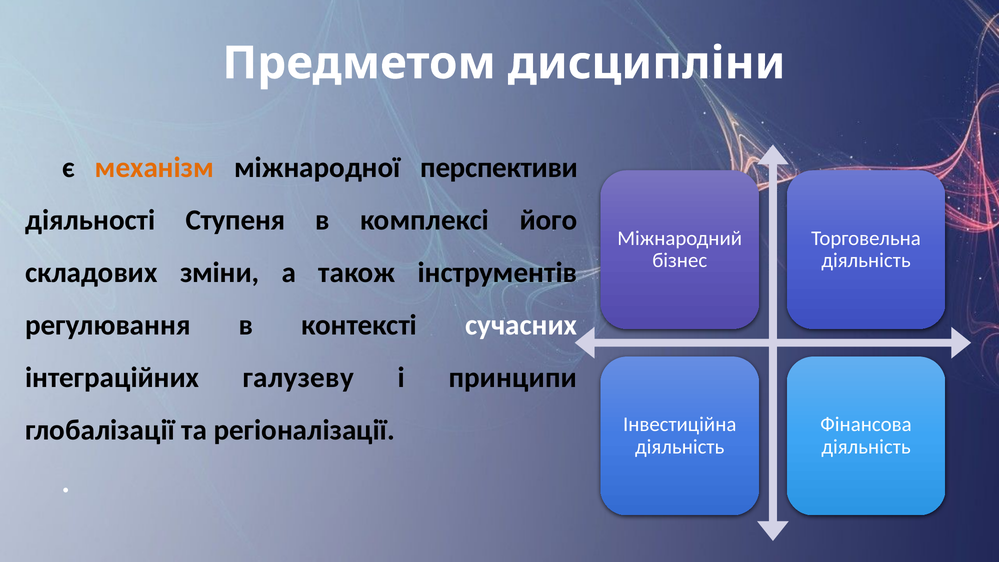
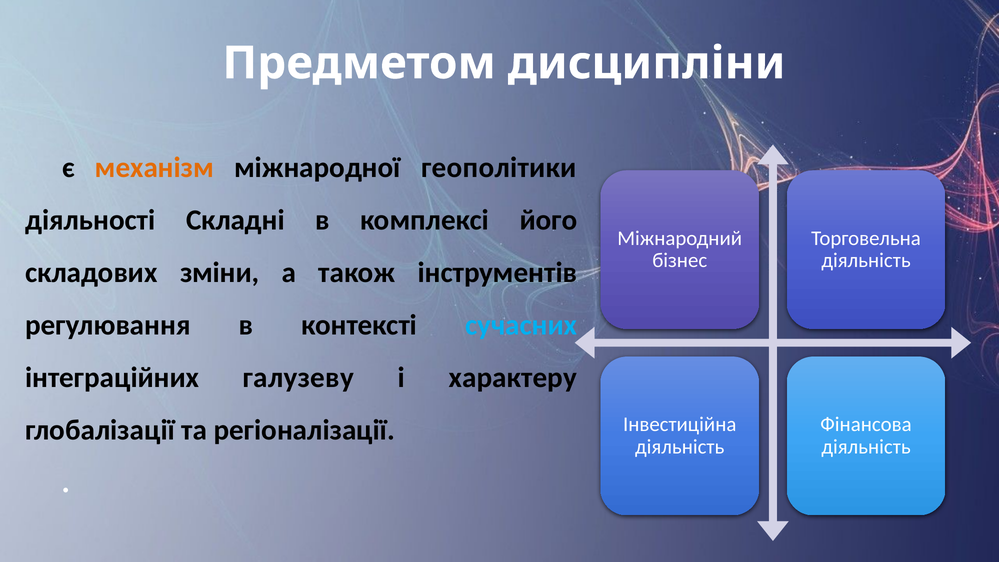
перспективи: перспективи -> геополітики
Ступеня: Ступеня -> Складні
сучасних colour: white -> light blue
принципи: принципи -> характеру
